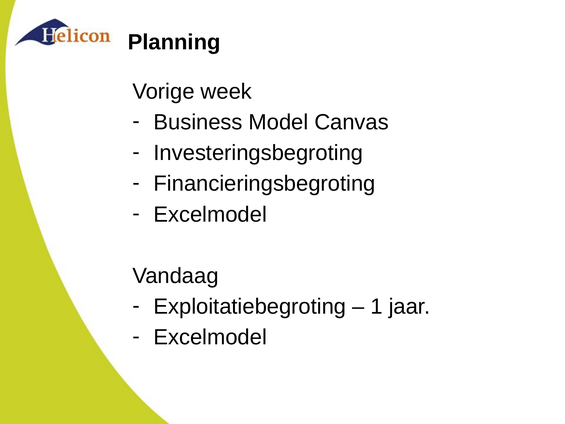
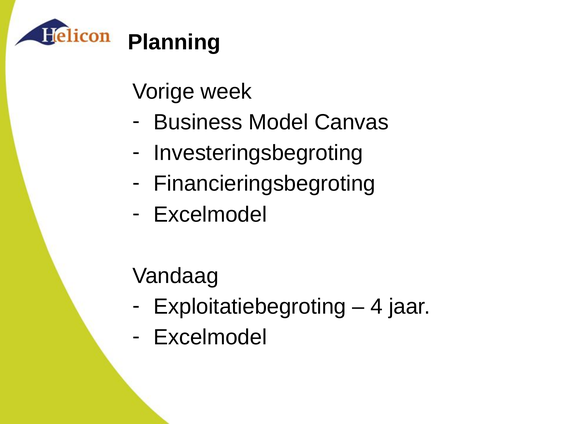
1: 1 -> 4
